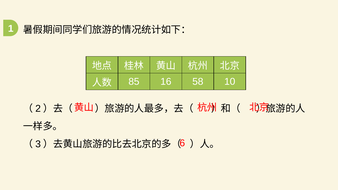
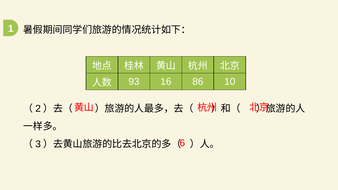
85: 85 -> 93
58: 58 -> 86
